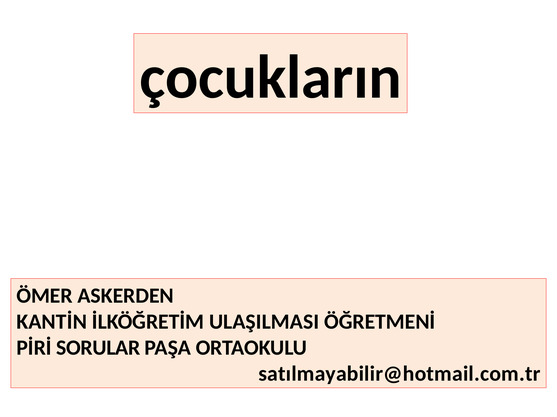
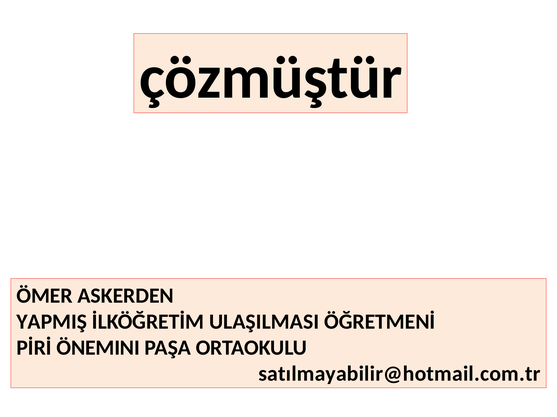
çocukların: çocukların -> çözmüştür
KANTİN: KANTİN -> YAPMIŞ
SORULAR: SORULAR -> ÖNEMINI
